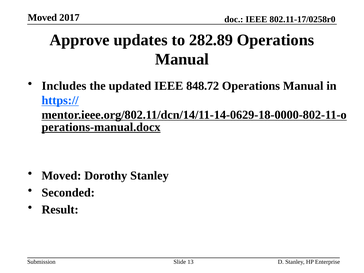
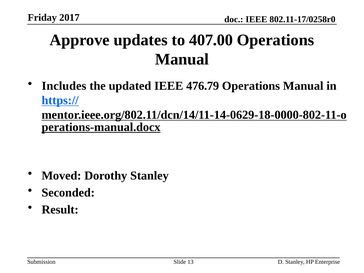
Moved at (42, 18): Moved -> Friday
282.89: 282.89 -> 407.00
848.72: 848.72 -> 476.79
